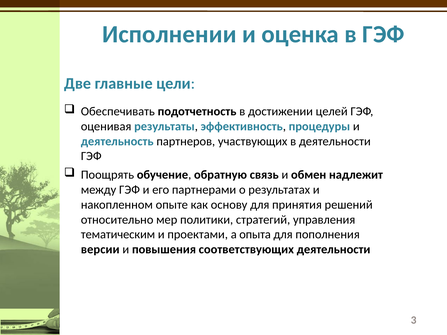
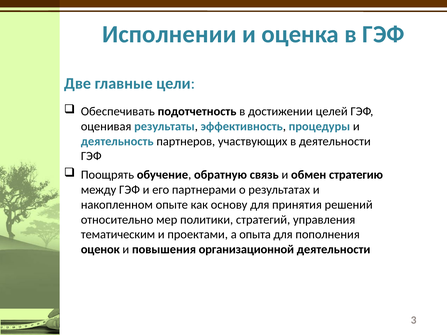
надлежит: надлежит -> стратегию
версии: версии -> оценок
соответствующих: соответствующих -> организационной
